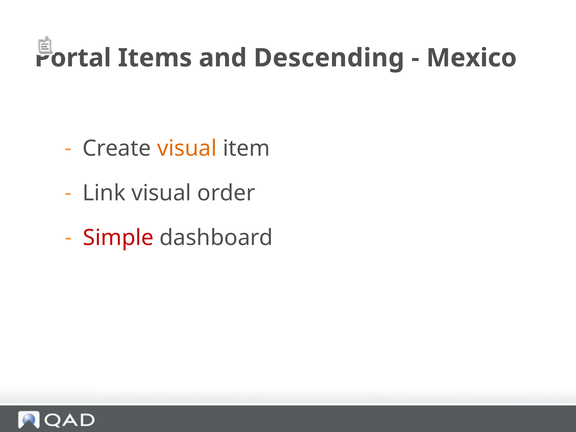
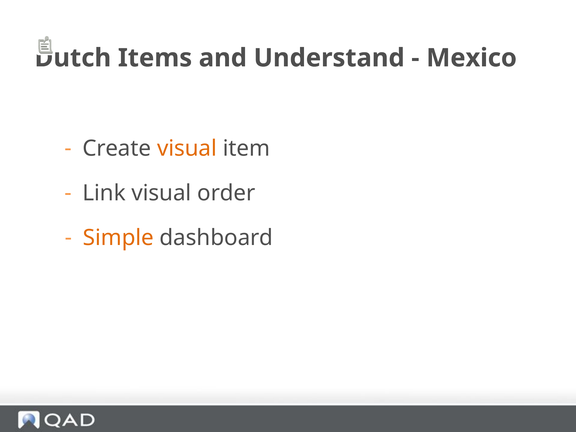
Portal: Portal -> Dutch
Descending: Descending -> Understand
Simple colour: red -> orange
